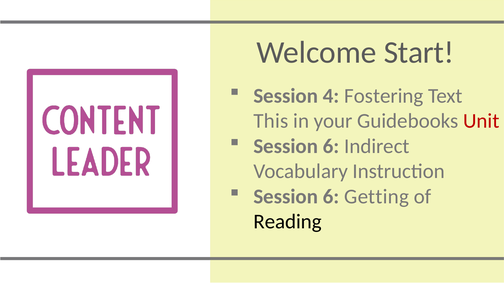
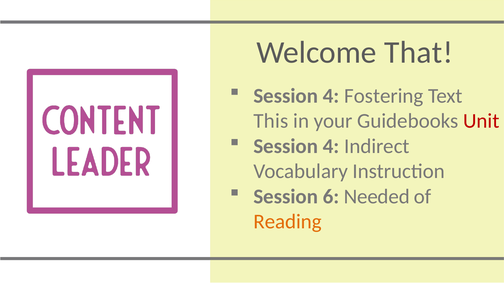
Start: Start -> That
6 at (331, 146): 6 -> 4
Getting: Getting -> Needed
Reading colour: black -> orange
